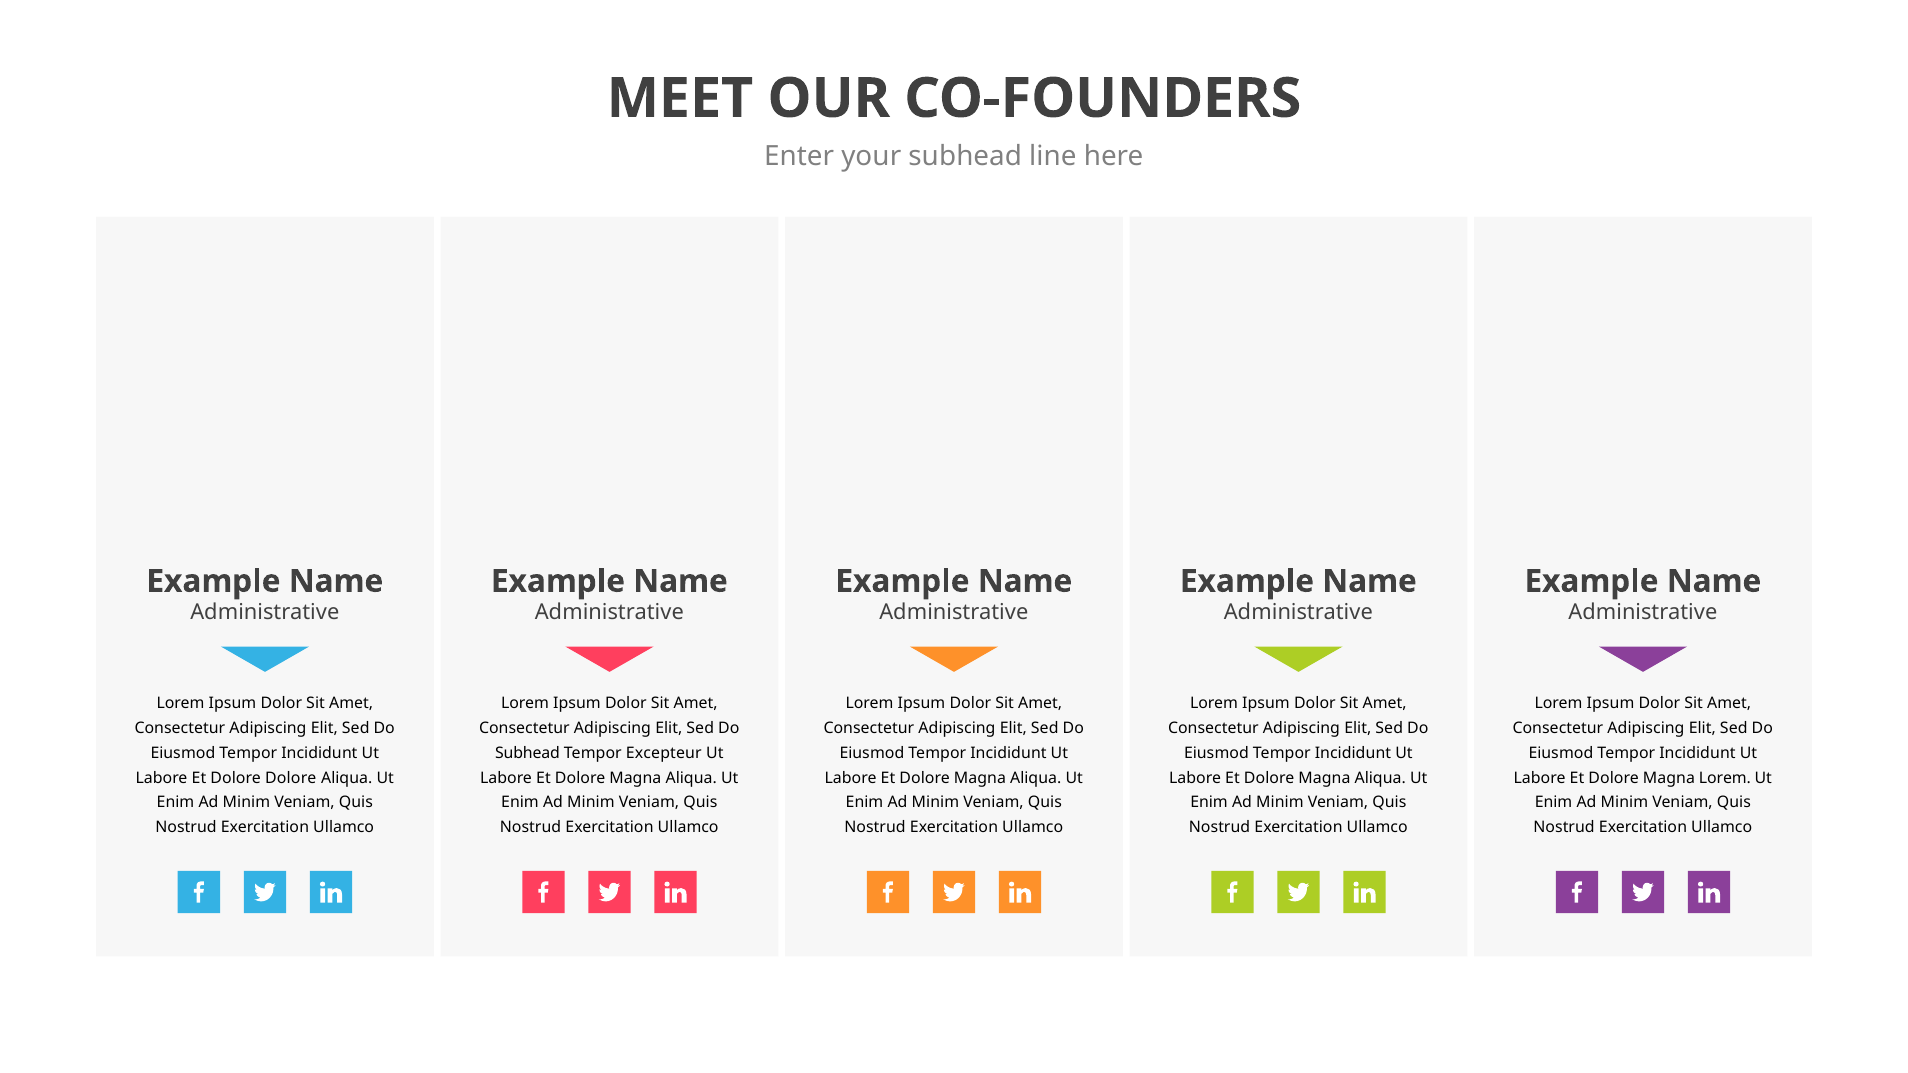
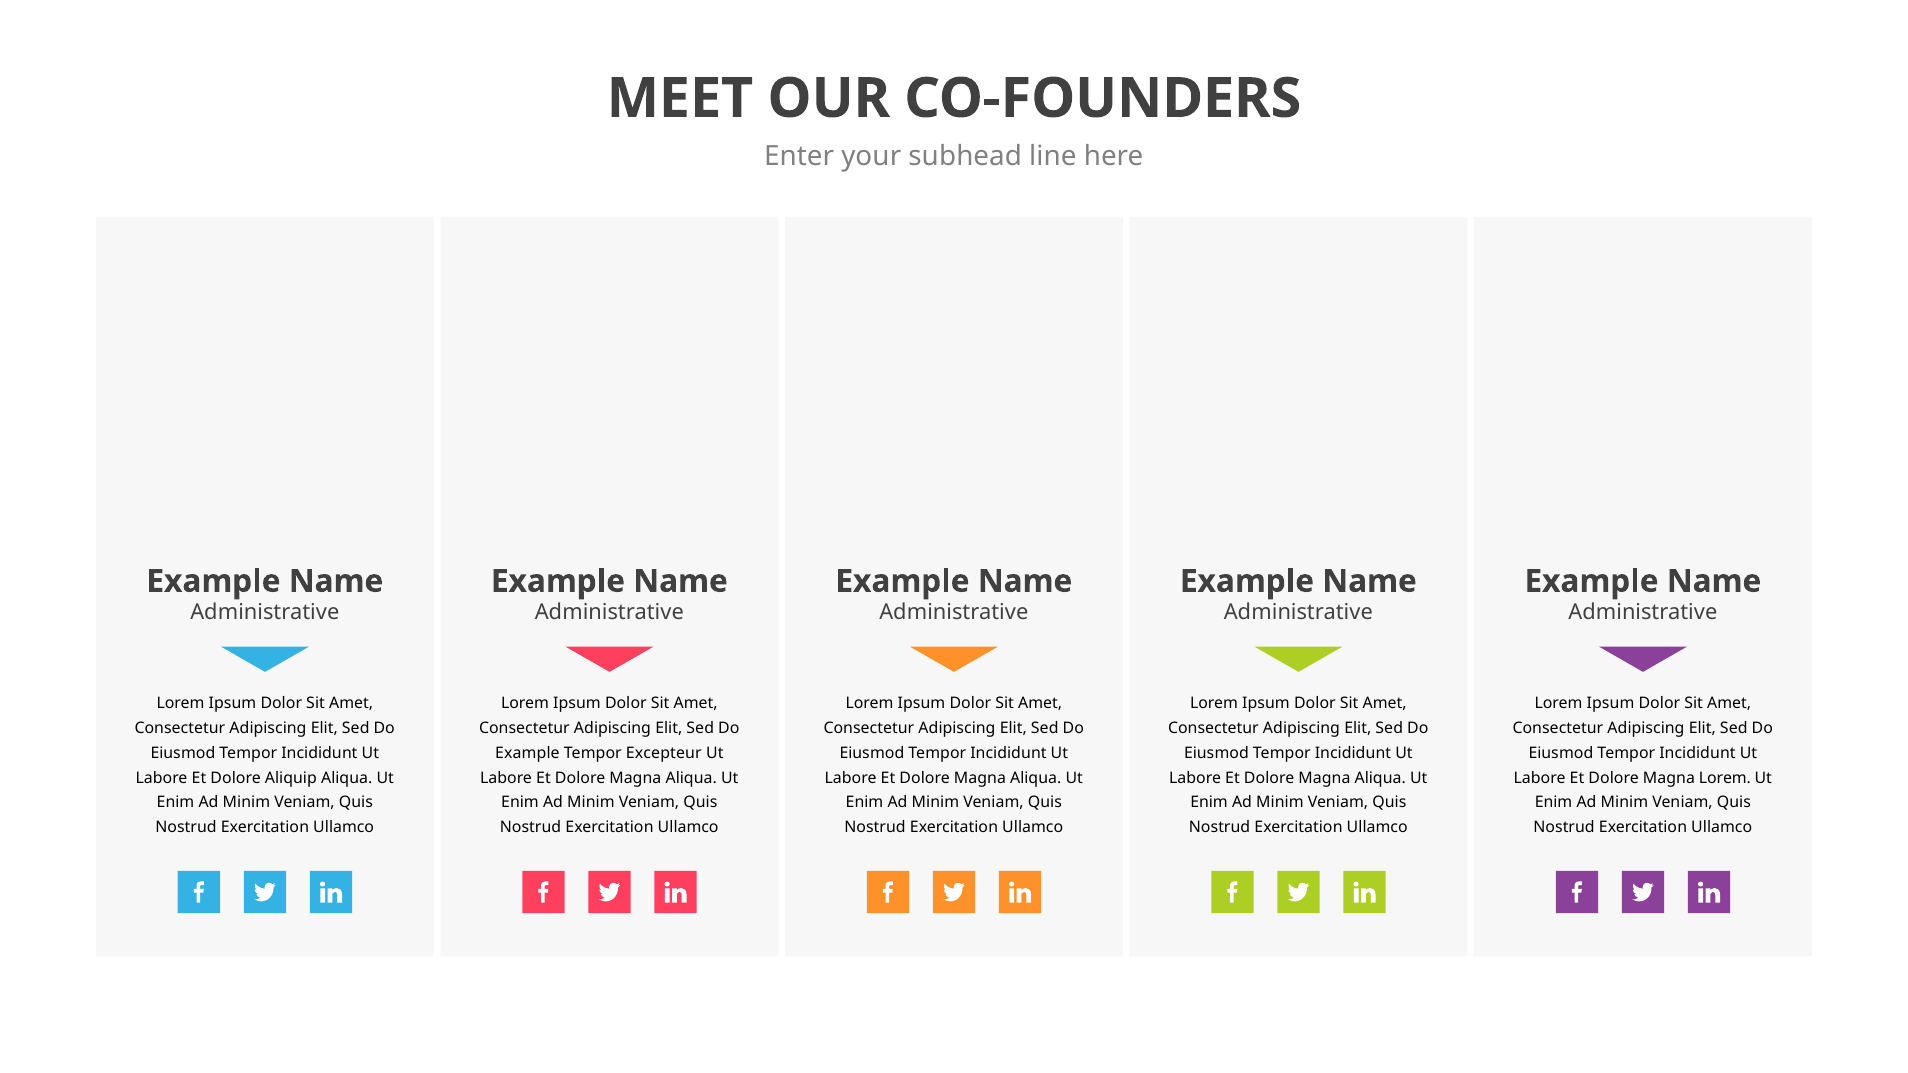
Subhead at (528, 753): Subhead -> Example
Dolore Dolore: Dolore -> Aliquip
